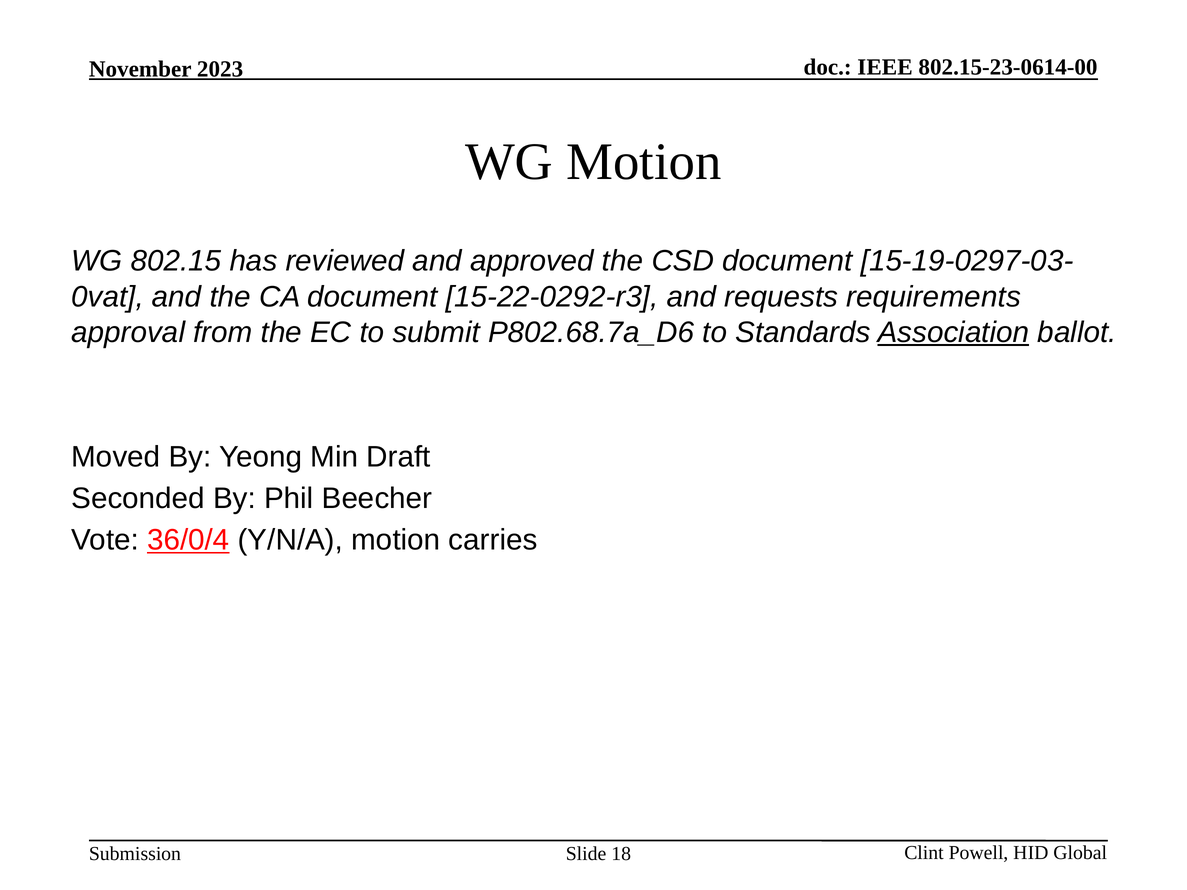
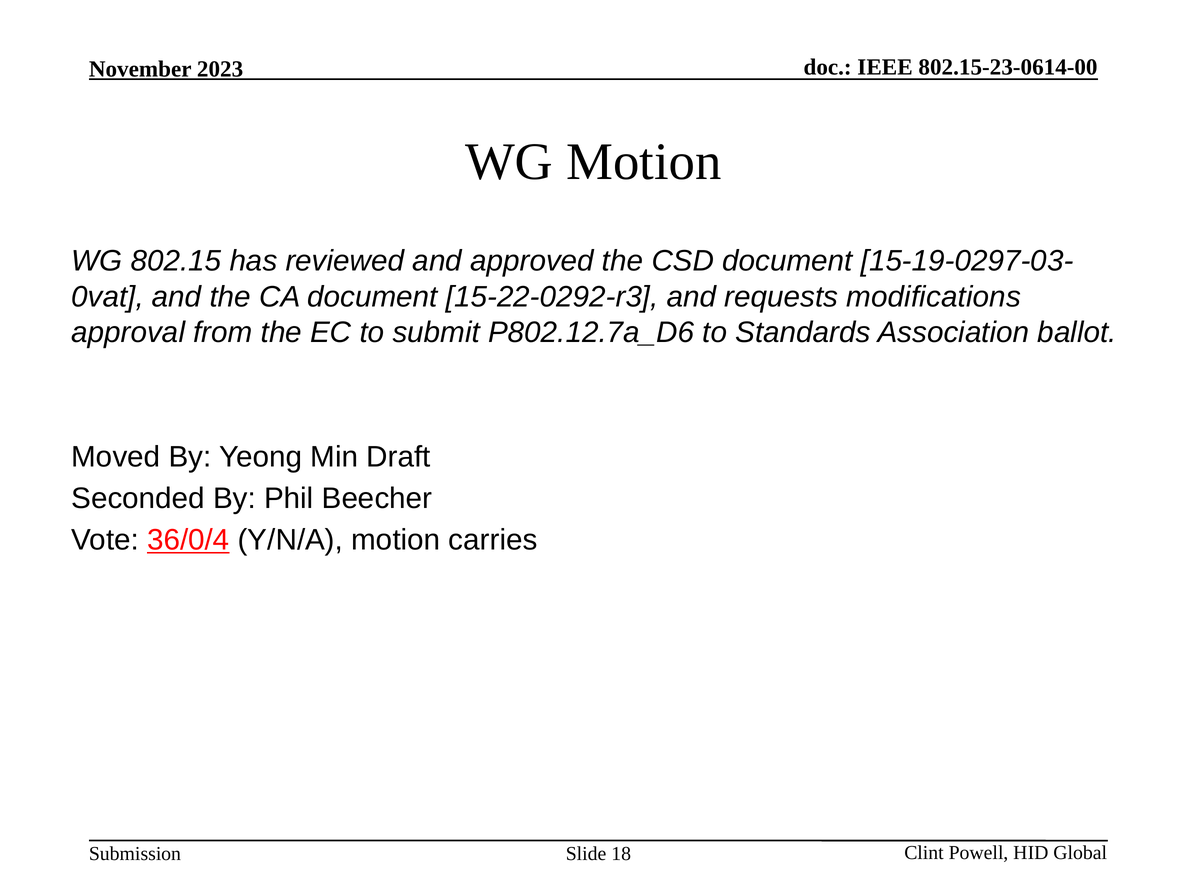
requirements: requirements -> modifications
P802.68.7a_D6: P802.68.7a_D6 -> P802.12.7a_D6
Association underline: present -> none
